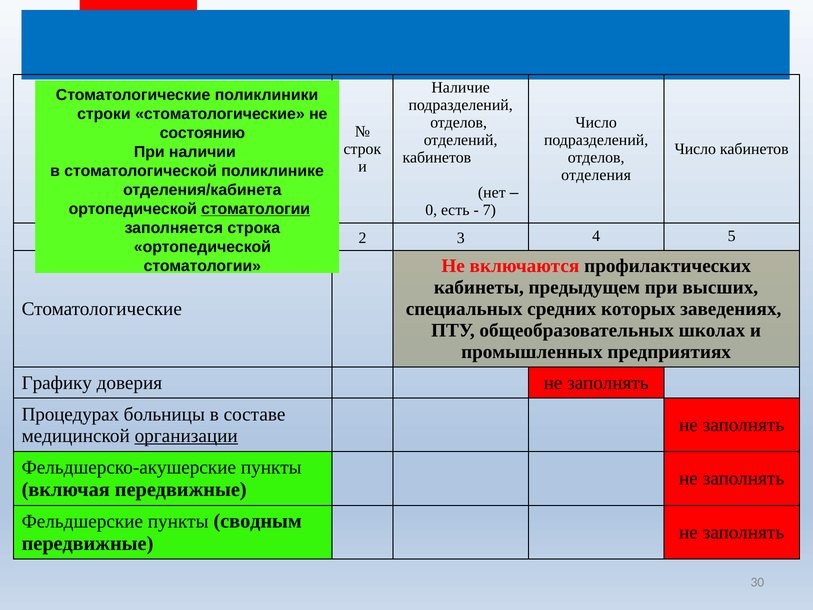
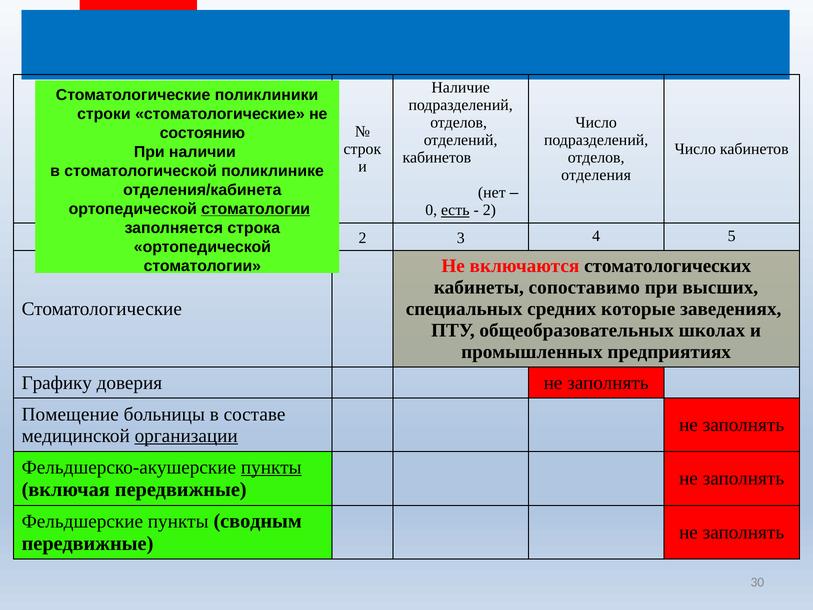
есть underline: none -> present
7 at (489, 210): 7 -> 2
профилактических: профилактических -> стоматологических
предыдущем: предыдущем -> сопоставимо
которых: которых -> которые
Процедурах: Процедурах -> Помещение
пункты at (271, 467) underline: none -> present
